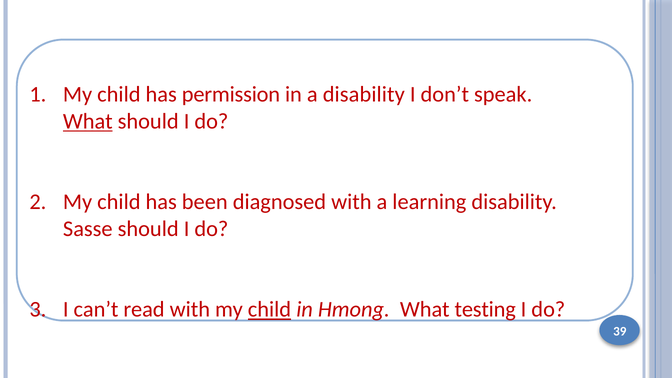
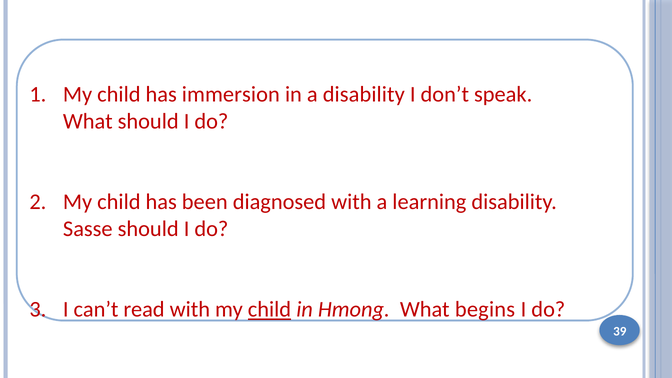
permission: permission -> immersion
What at (88, 121) underline: present -> none
testing: testing -> begins
